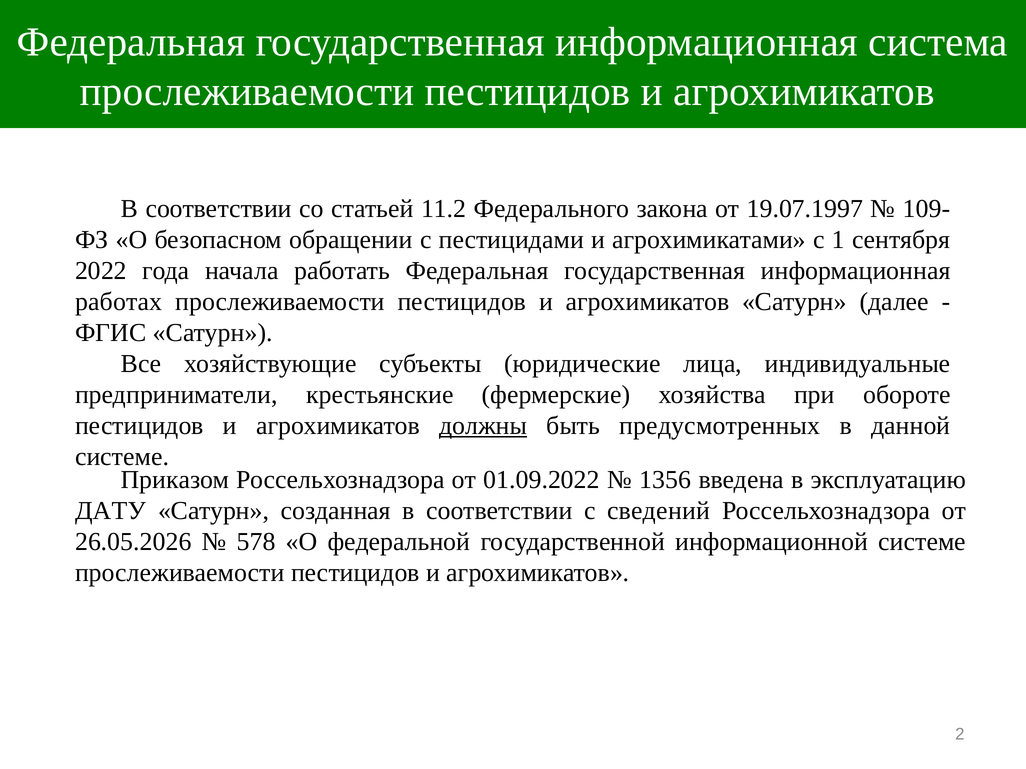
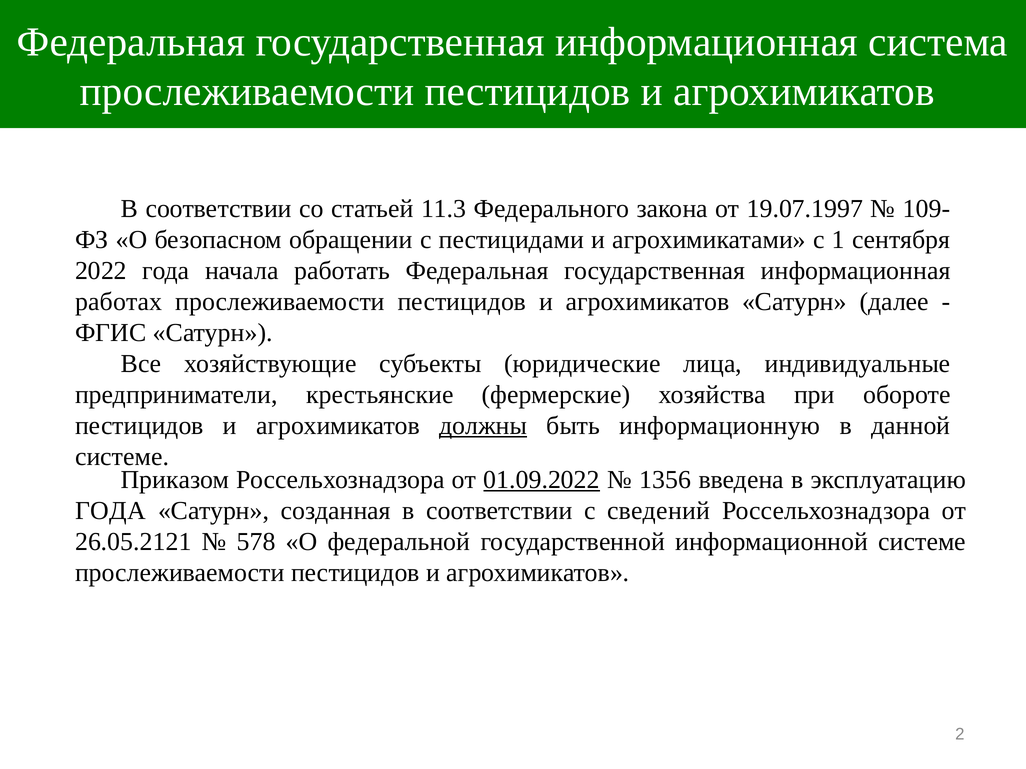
11.2: 11.2 -> 11.3
предусмотренных: предусмотренных -> информационную
01.09.2022 underline: none -> present
ДАТУ at (111, 511): ДАТУ -> ГОДА
26.05.2026: 26.05.2026 -> 26.05.2121
